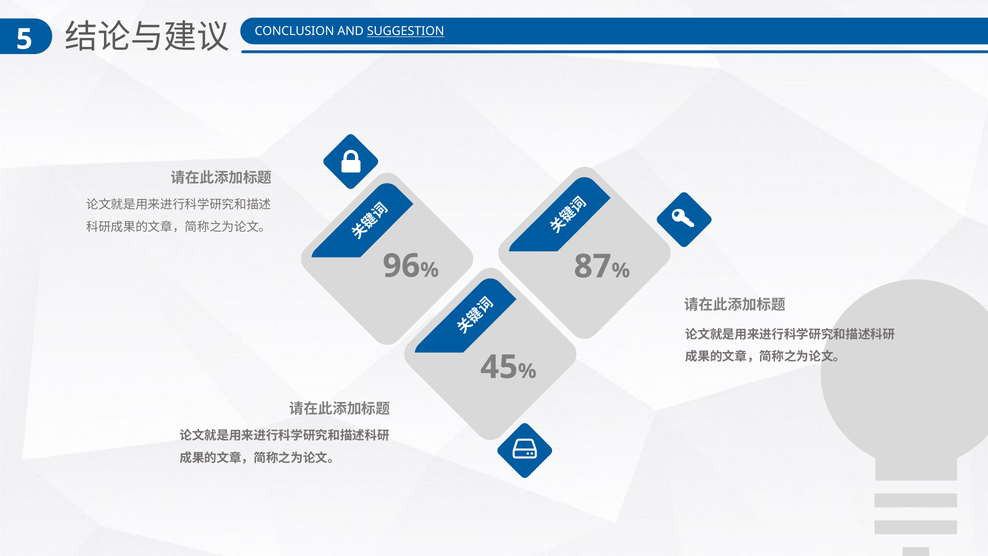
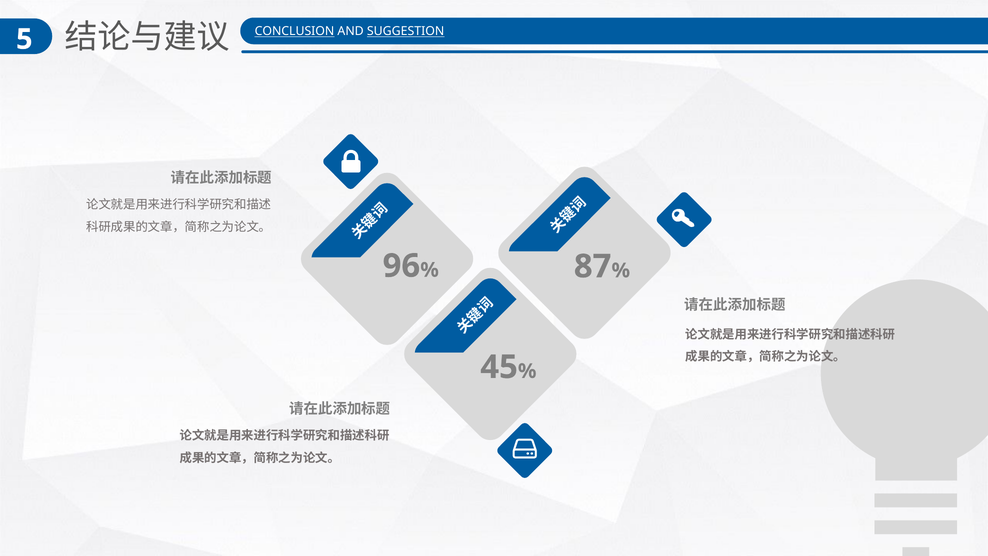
CONCLUSION underline: none -> present
